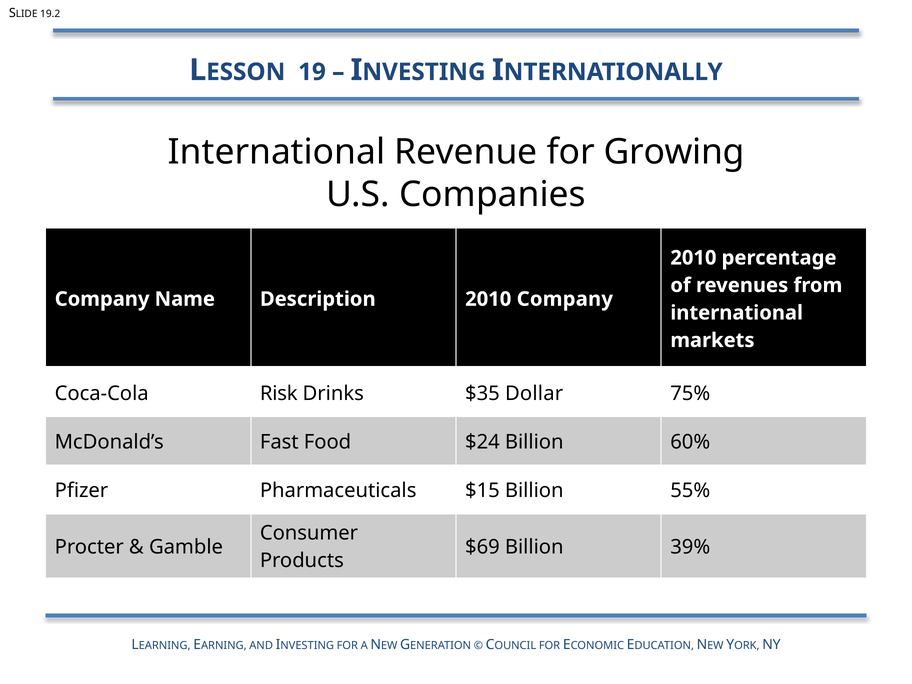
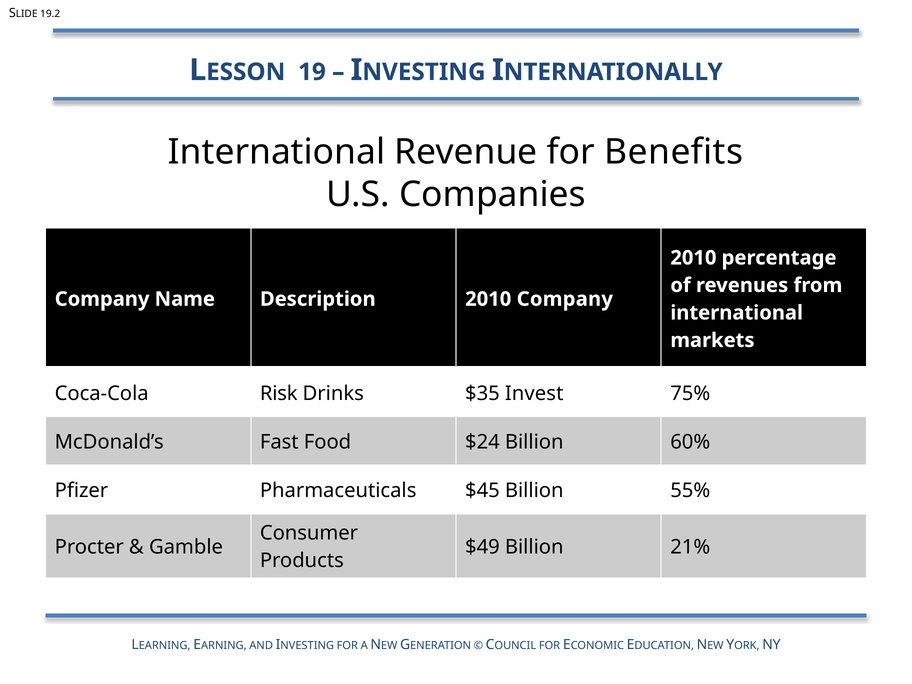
Growing: Growing -> Benefits
Dollar: Dollar -> Invest
$15: $15 -> $45
$69: $69 -> $49
39%: 39% -> 21%
